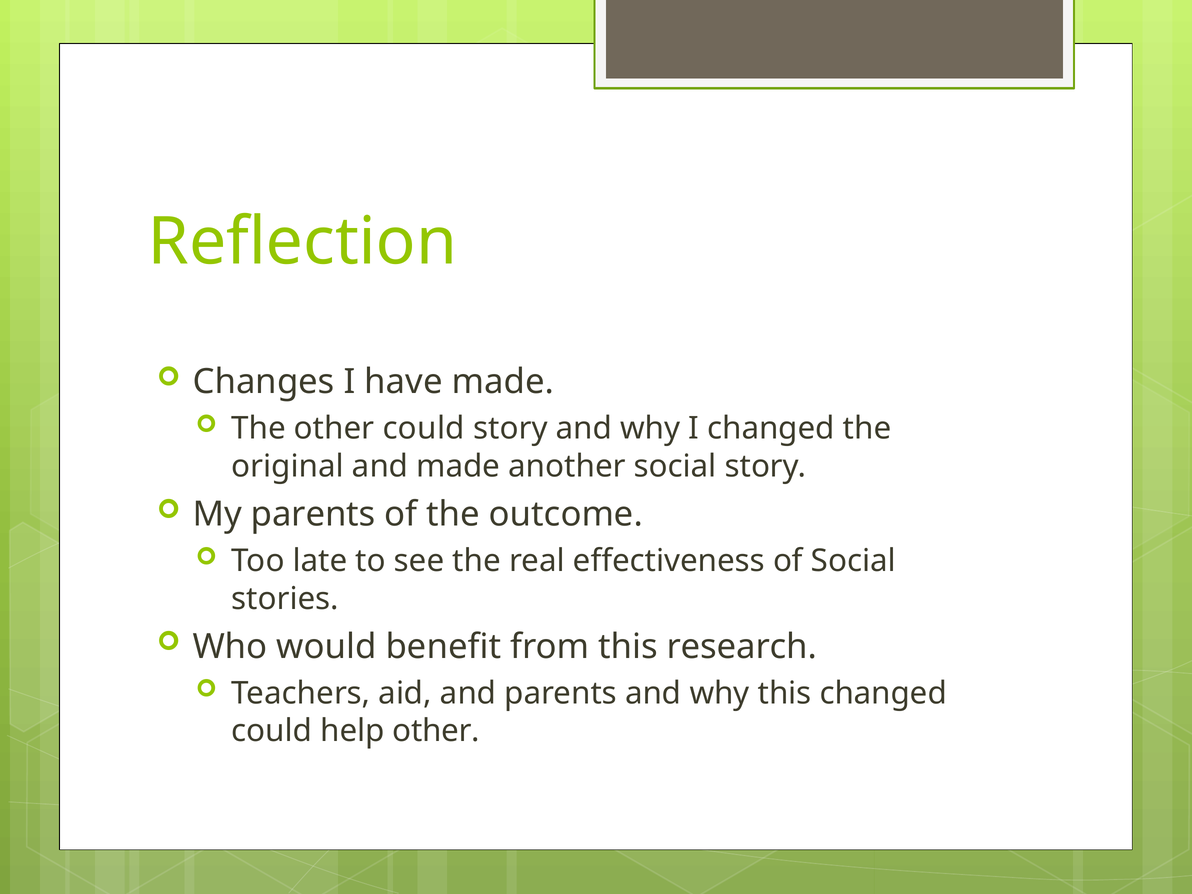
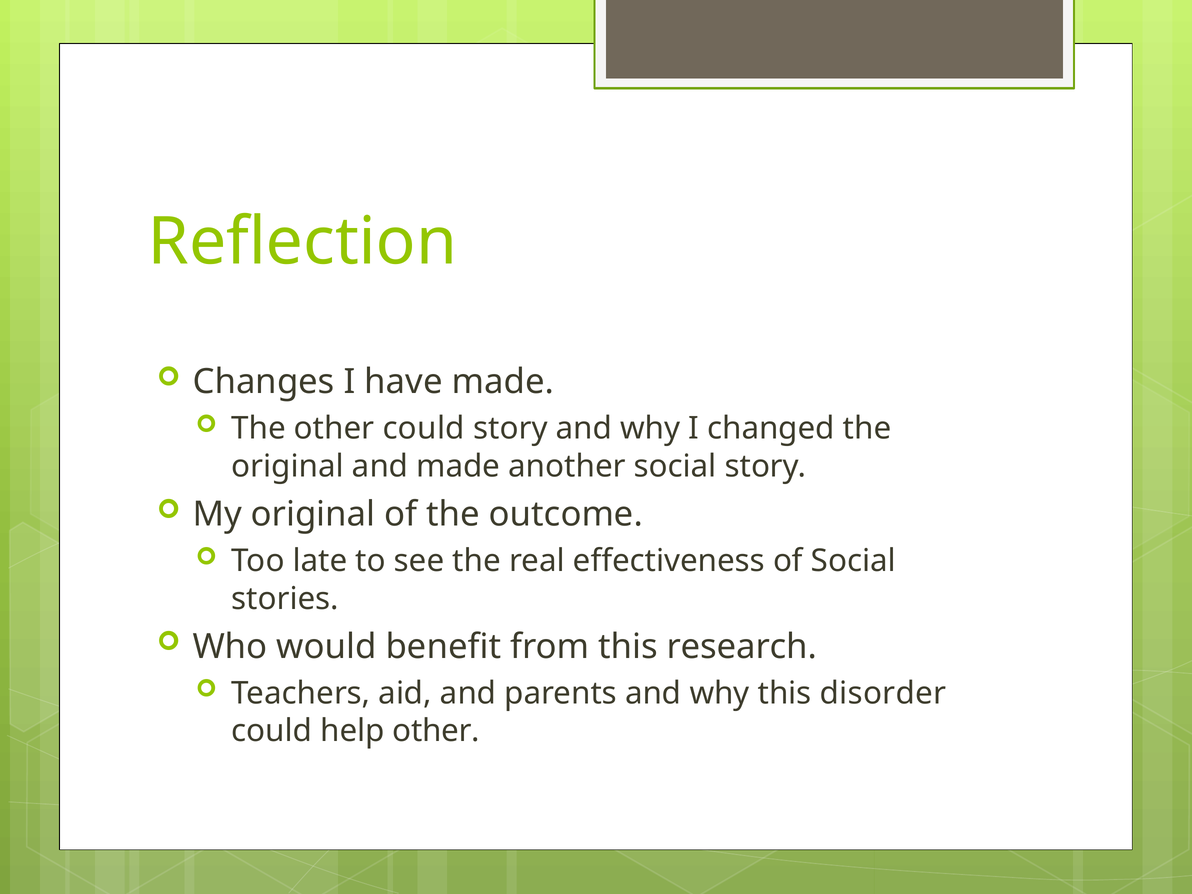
My parents: parents -> original
this changed: changed -> disorder
